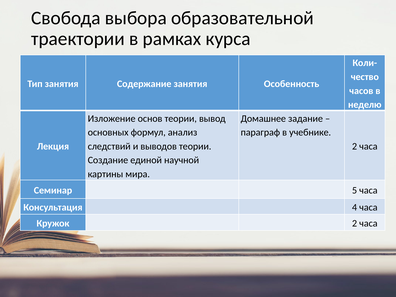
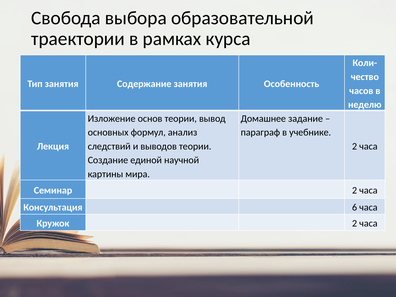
Семинар 5: 5 -> 2
4: 4 -> 6
